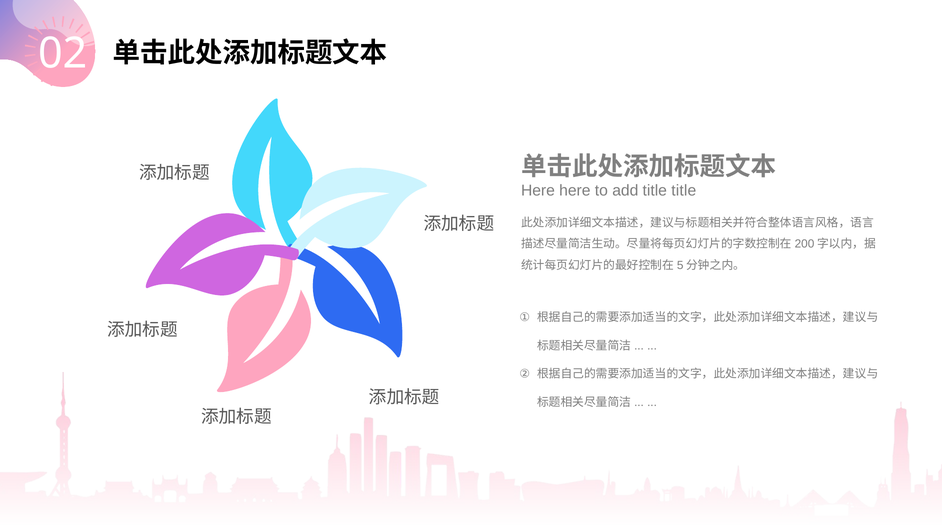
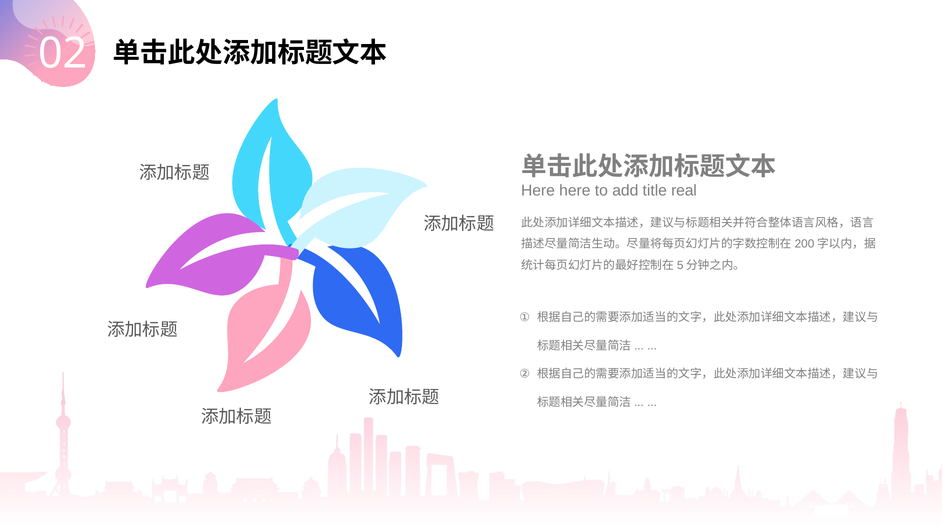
title title: title -> real
